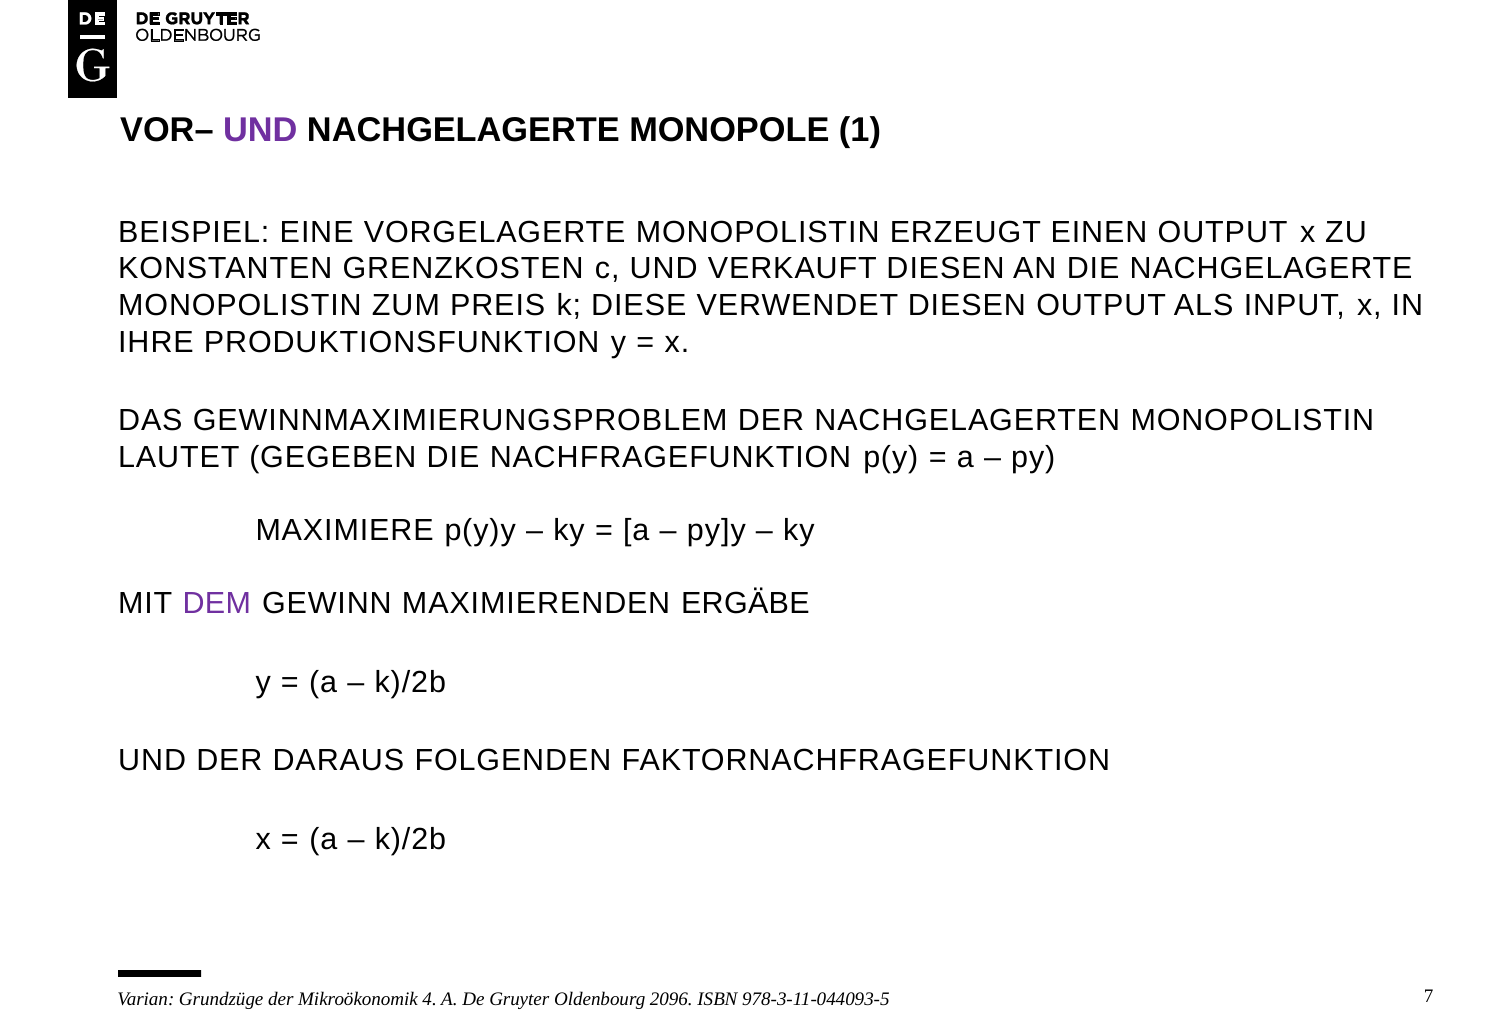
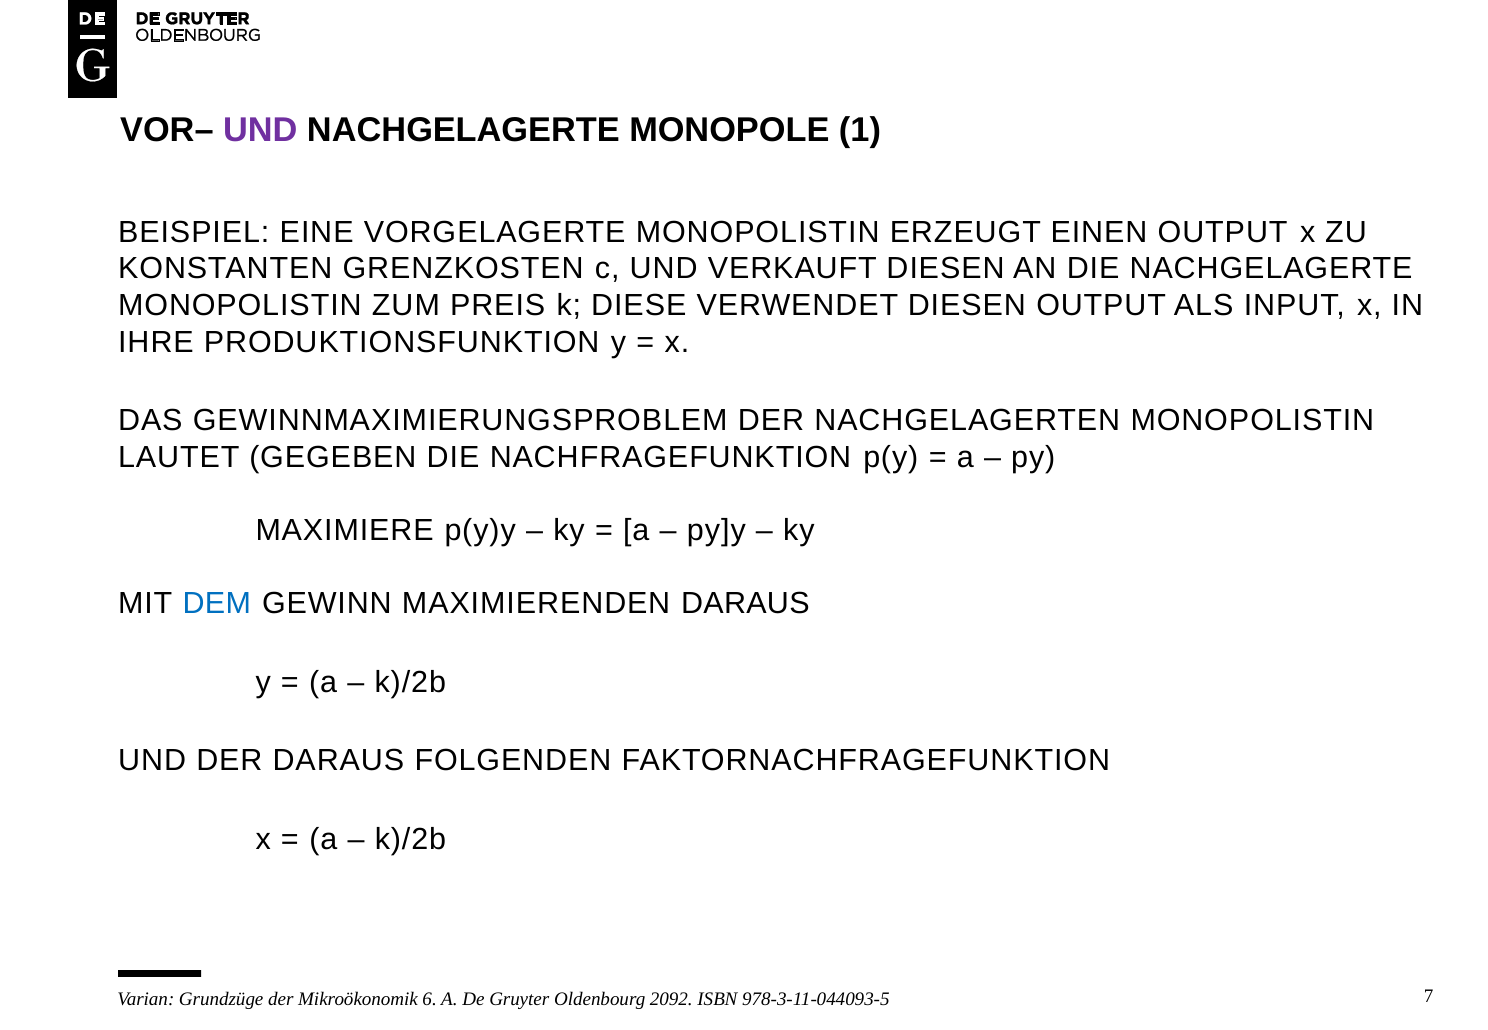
DEM colour: purple -> blue
MAXIMIERENDEN ERGÄBE: ERGÄBE -> DARAUS
4: 4 -> 6
2096: 2096 -> 2092
